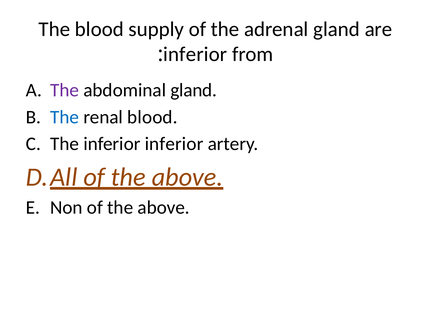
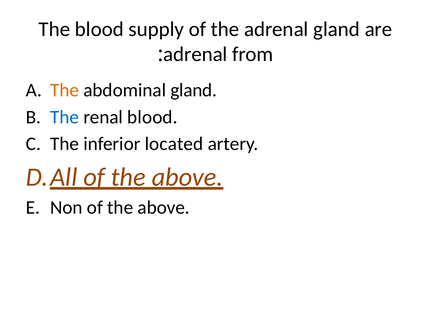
inferior at (195, 54): inferior -> adrenal
The at (65, 90) colour: purple -> orange
inferior inferior: inferior -> located
